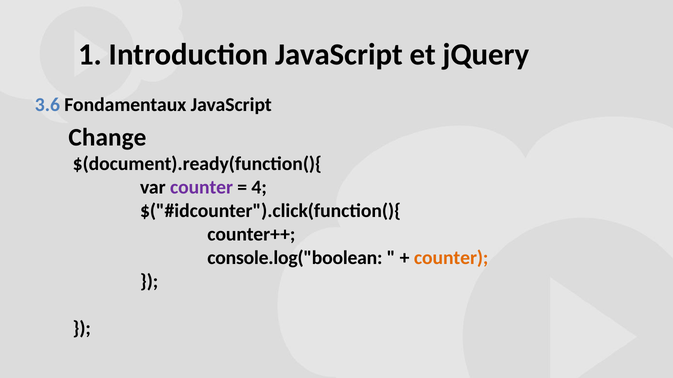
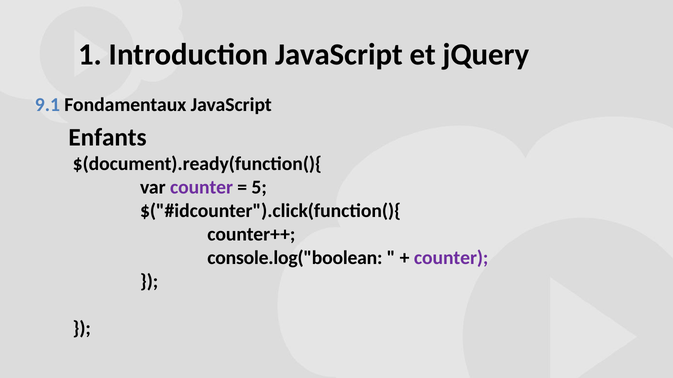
3.6: 3.6 -> 9.1
Change: Change -> Enfants
4: 4 -> 5
counter at (451, 258) colour: orange -> purple
